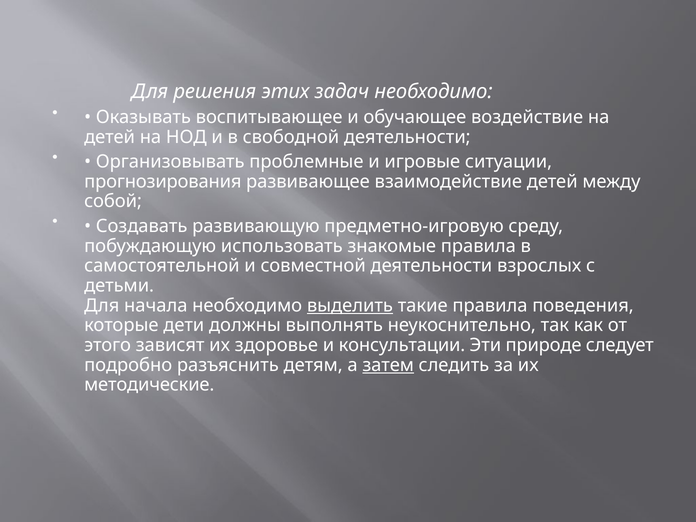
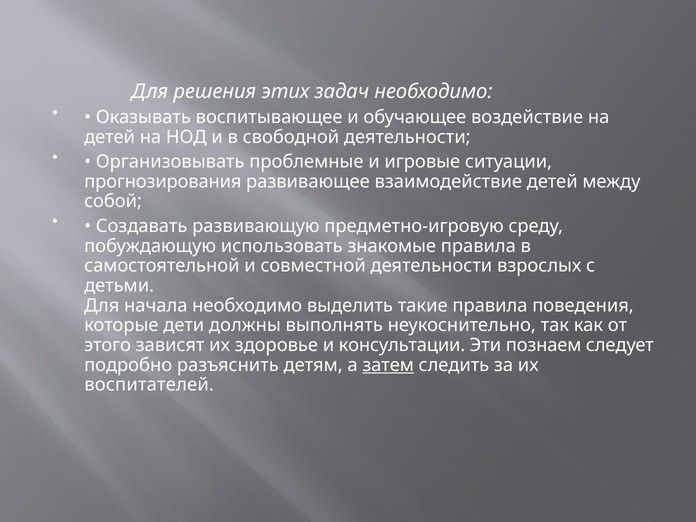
выделить underline: present -> none
природе: природе -> познаем
методические: методические -> воспитателей
